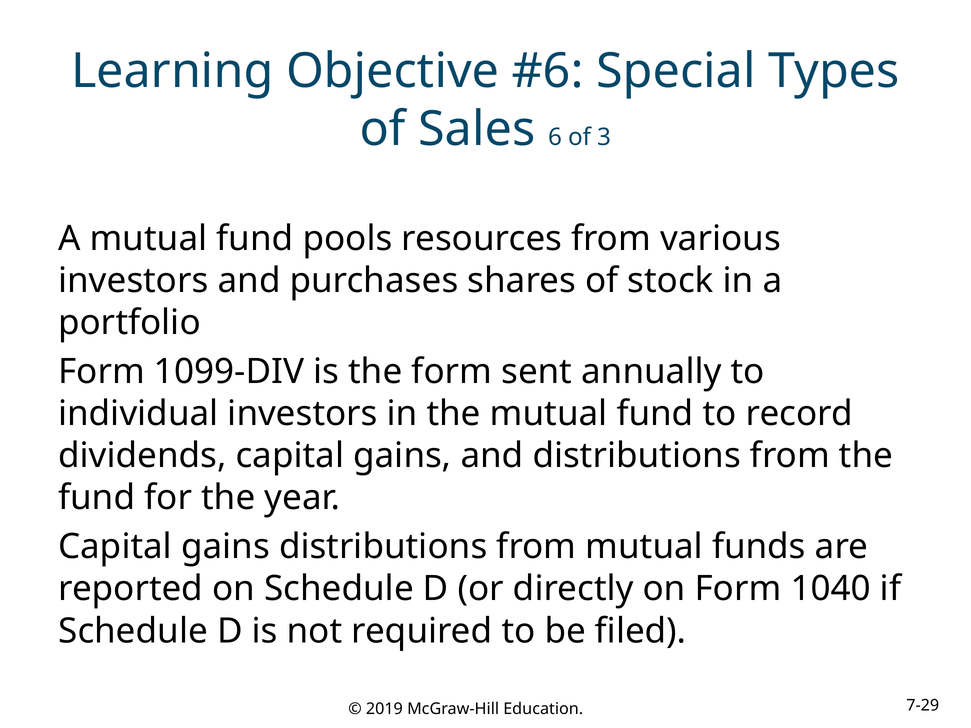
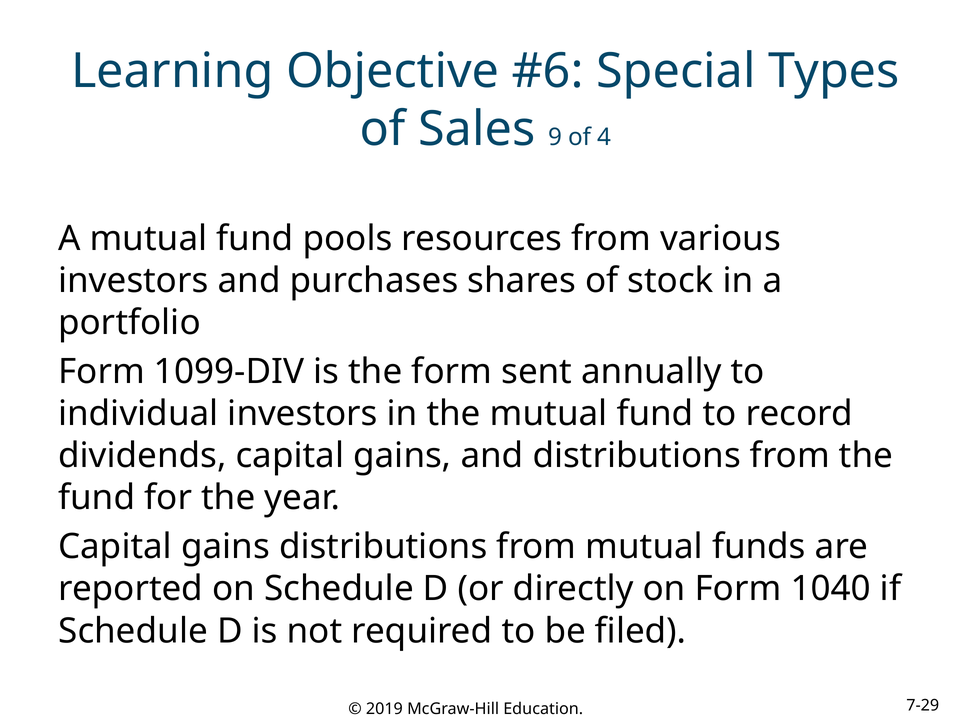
6: 6 -> 9
3: 3 -> 4
